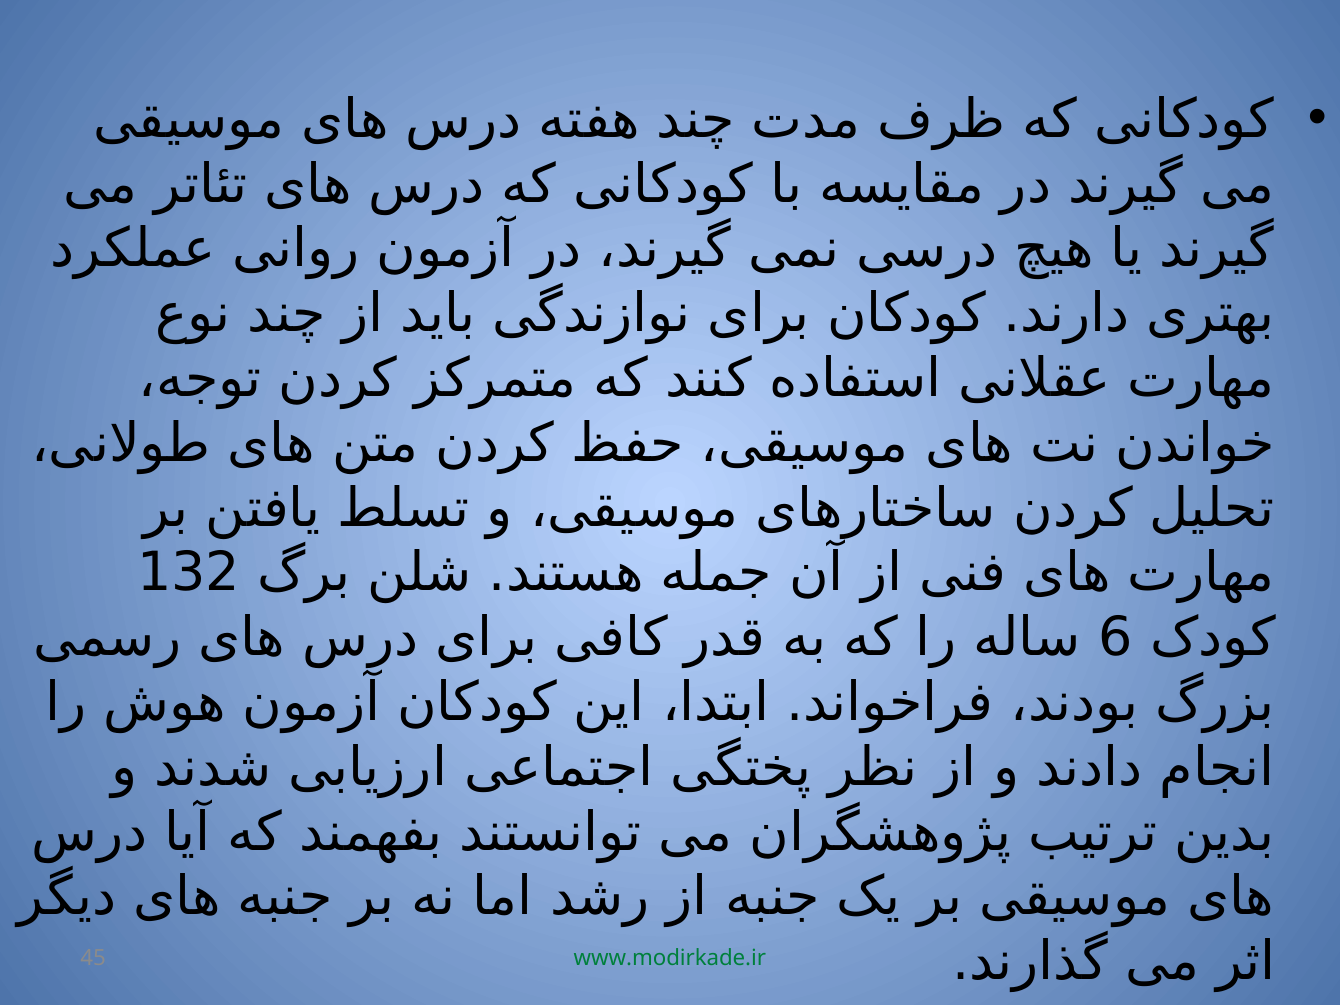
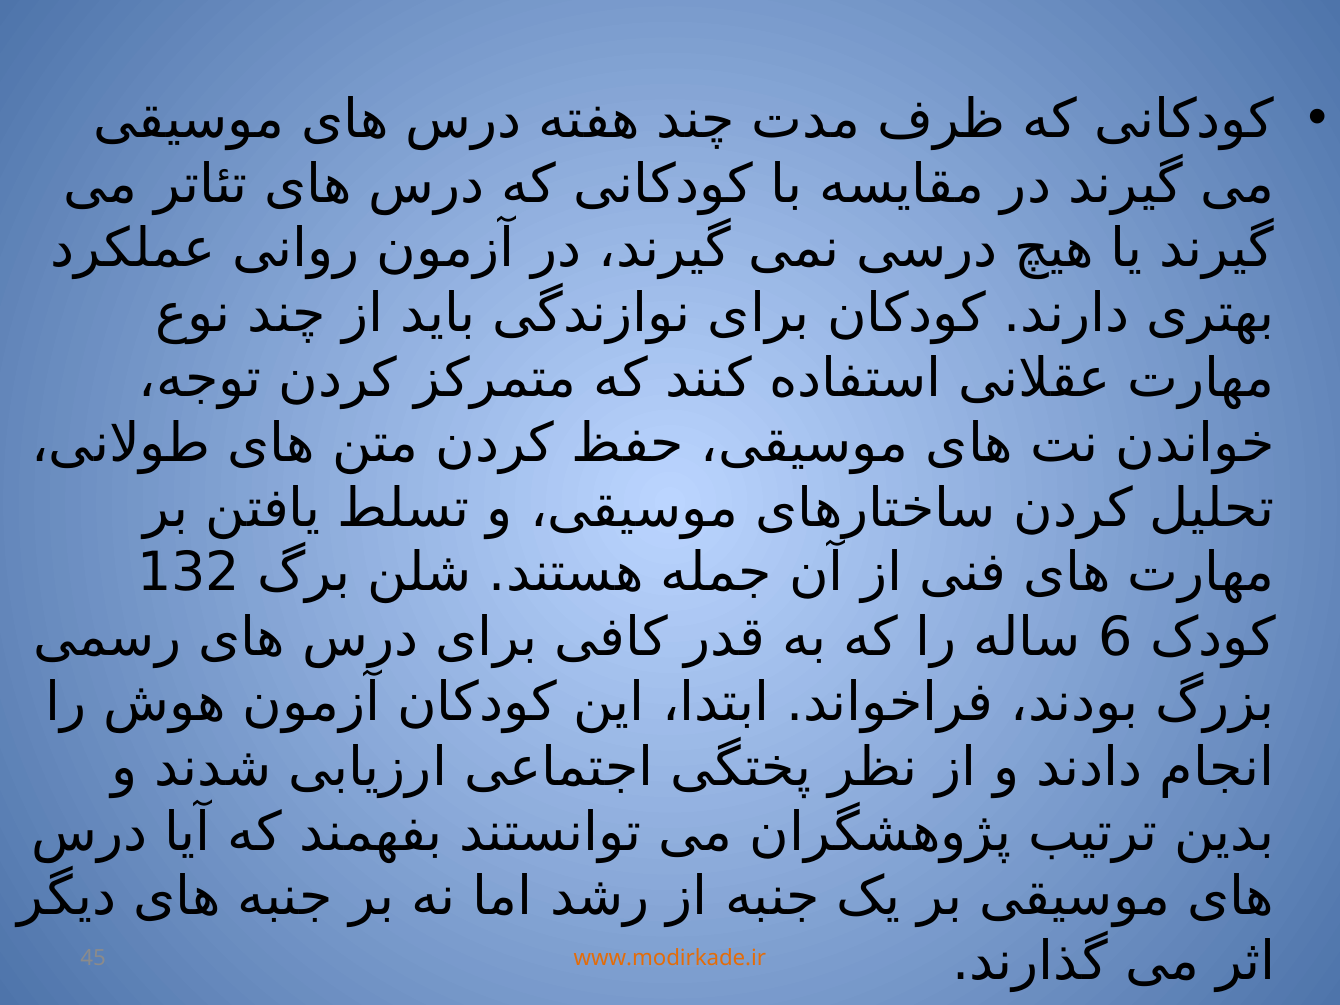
www.modirkade.ir colour: green -> orange
